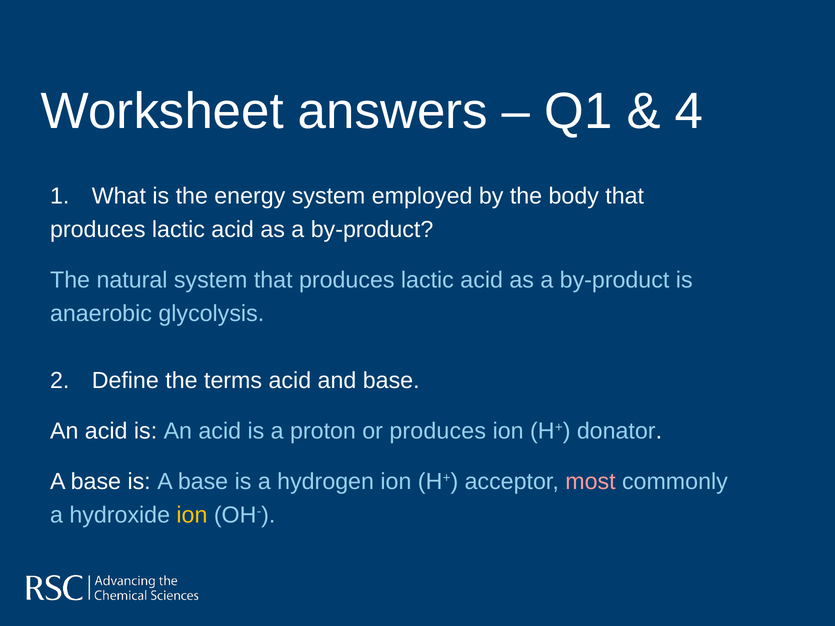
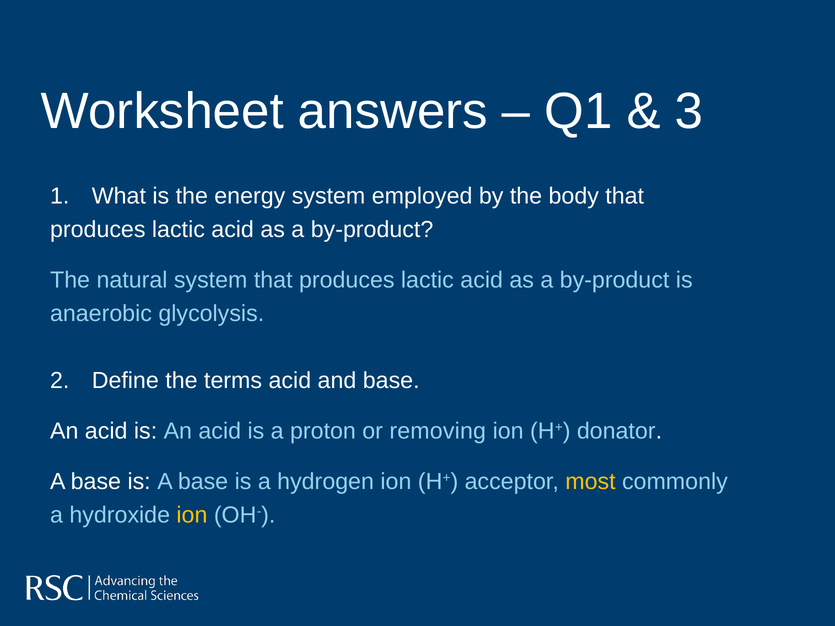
4: 4 -> 3
or produces: produces -> removing
most colour: pink -> yellow
